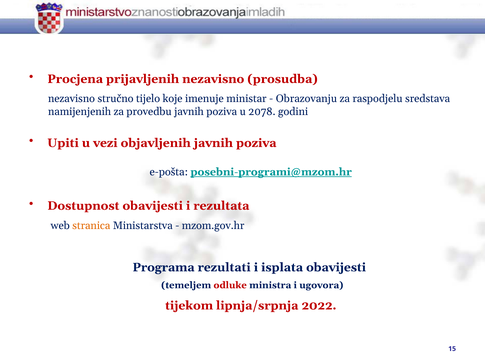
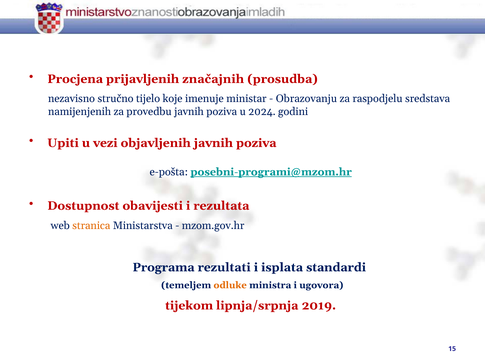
prijavljenih nezavisno: nezavisno -> značajnih
2078: 2078 -> 2024
isplata obavijesti: obavijesti -> standardi
odluke colour: red -> orange
2022: 2022 -> 2019
